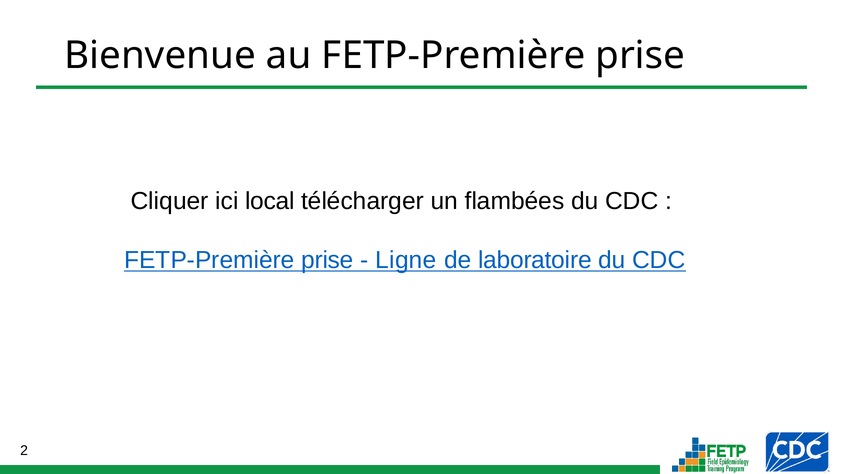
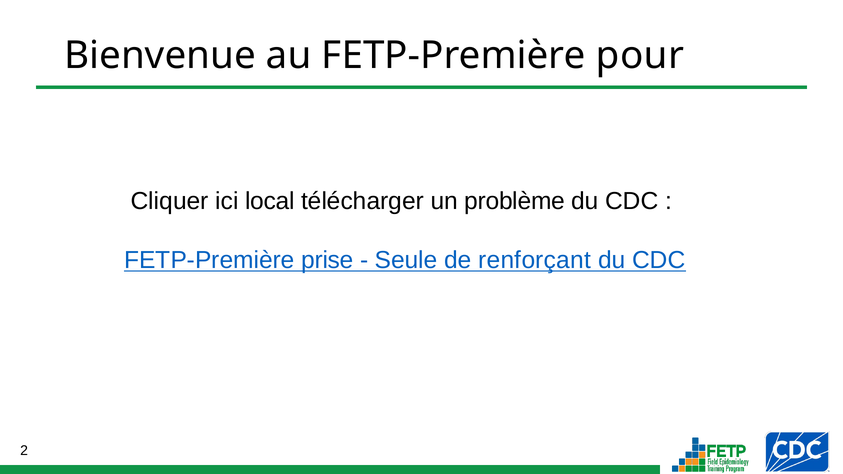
au FETP-Première prise: prise -> pour
flambées: flambées -> problème
Ligne: Ligne -> Seule
laboratoire: laboratoire -> renforçant
